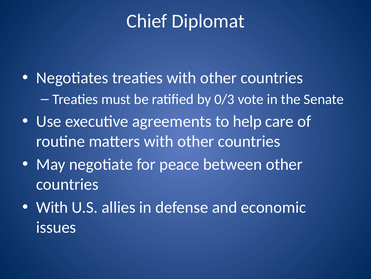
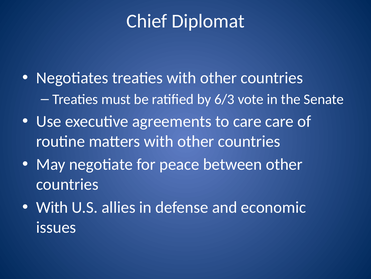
0/3: 0/3 -> 6/3
to help: help -> care
